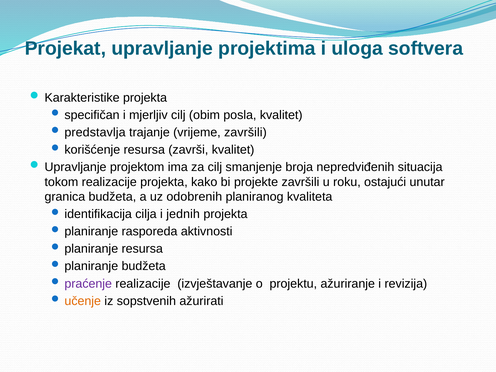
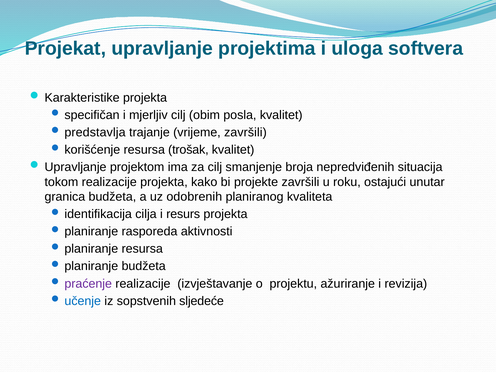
završi: završi -> trošak
jednih: jednih -> resurs
učenje colour: orange -> blue
ažurirati: ažurirati -> sljedeće
